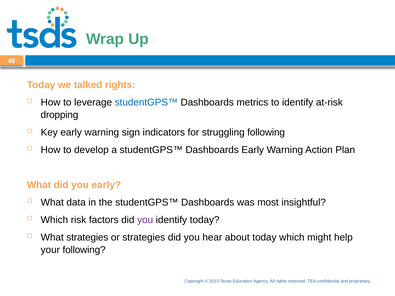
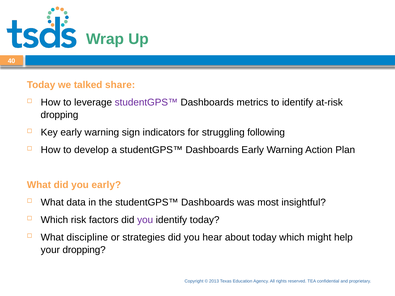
talked rights: rights -> share
studentGPS™ at (146, 102) colour: blue -> purple
What strategies: strategies -> discipline
your following: following -> dropping
